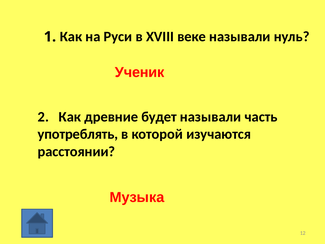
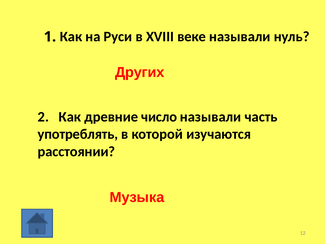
Ученик: Ученик -> Других
будет: будет -> число
